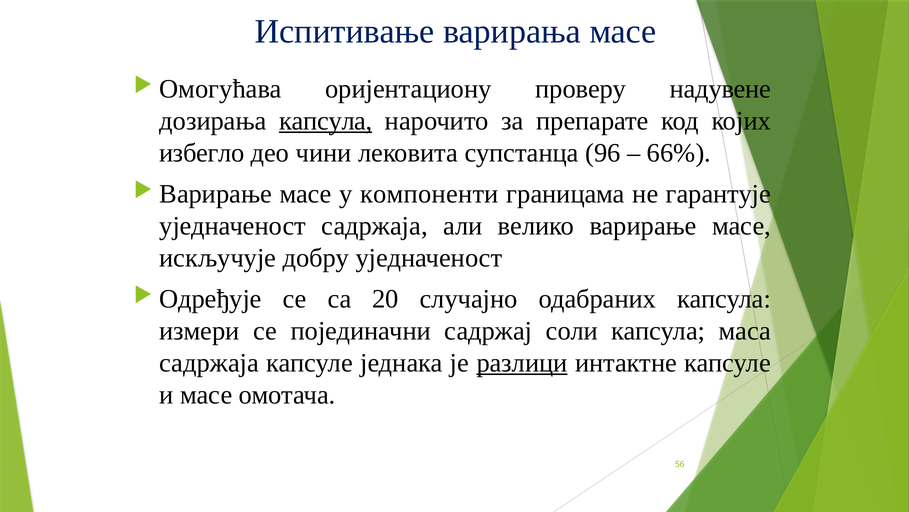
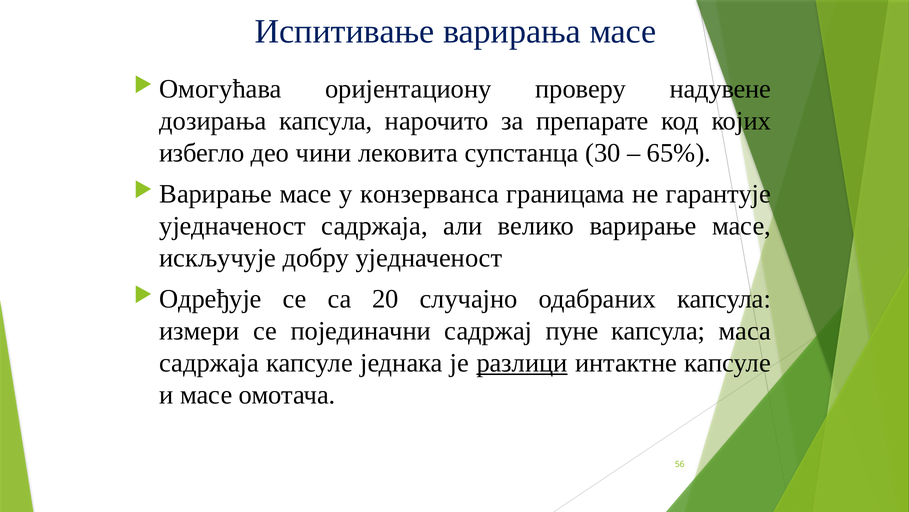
капсула at (326, 121) underline: present -> none
96: 96 -> 30
66%: 66% -> 65%
компоненти: компоненти -> конзерванса
соли: соли -> пуне
